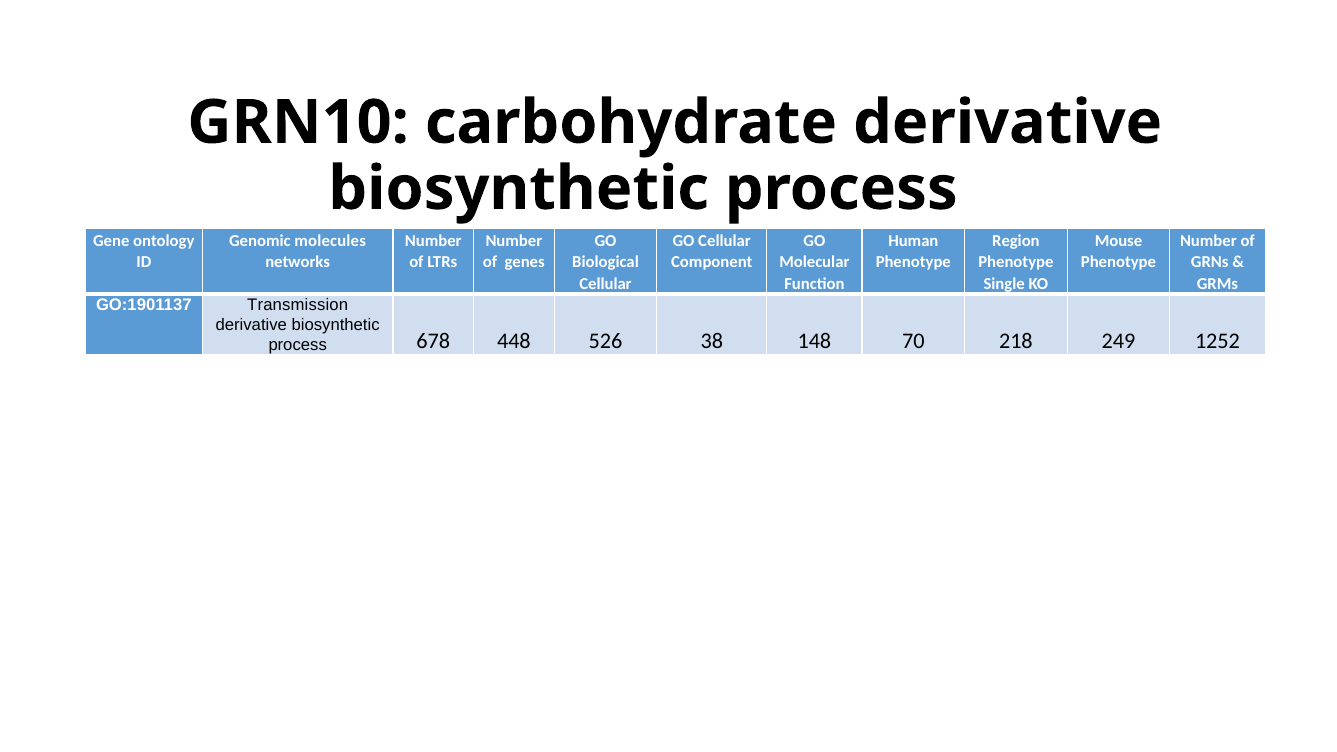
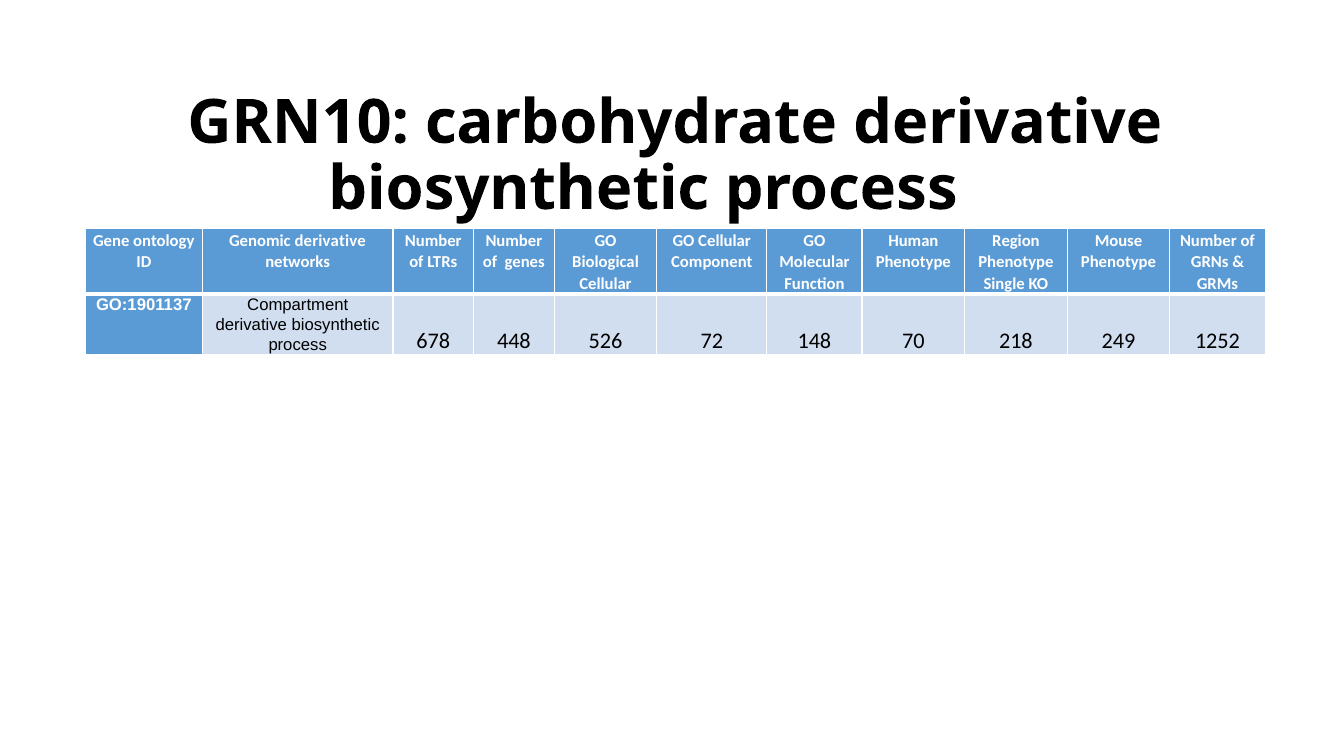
Genomic molecules: molecules -> derivative
Transmission: Transmission -> Compartment
38: 38 -> 72
